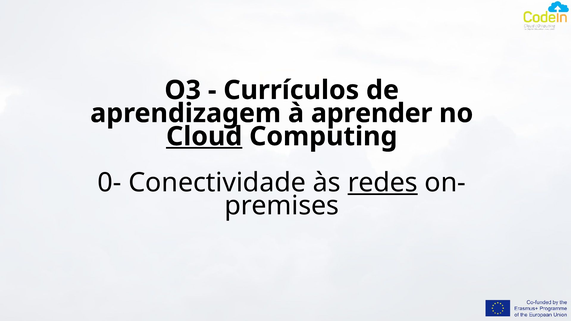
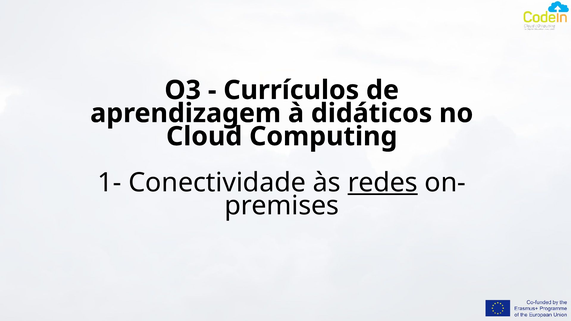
aprender: aprender -> didáticos
Cloud underline: present -> none
0-: 0- -> 1-
